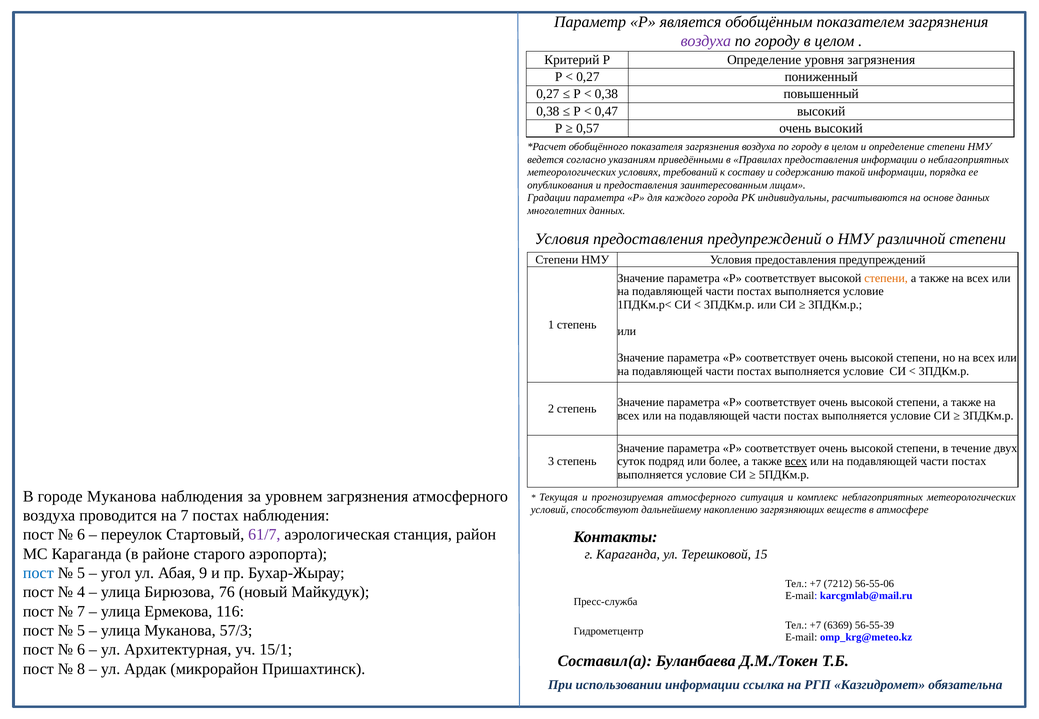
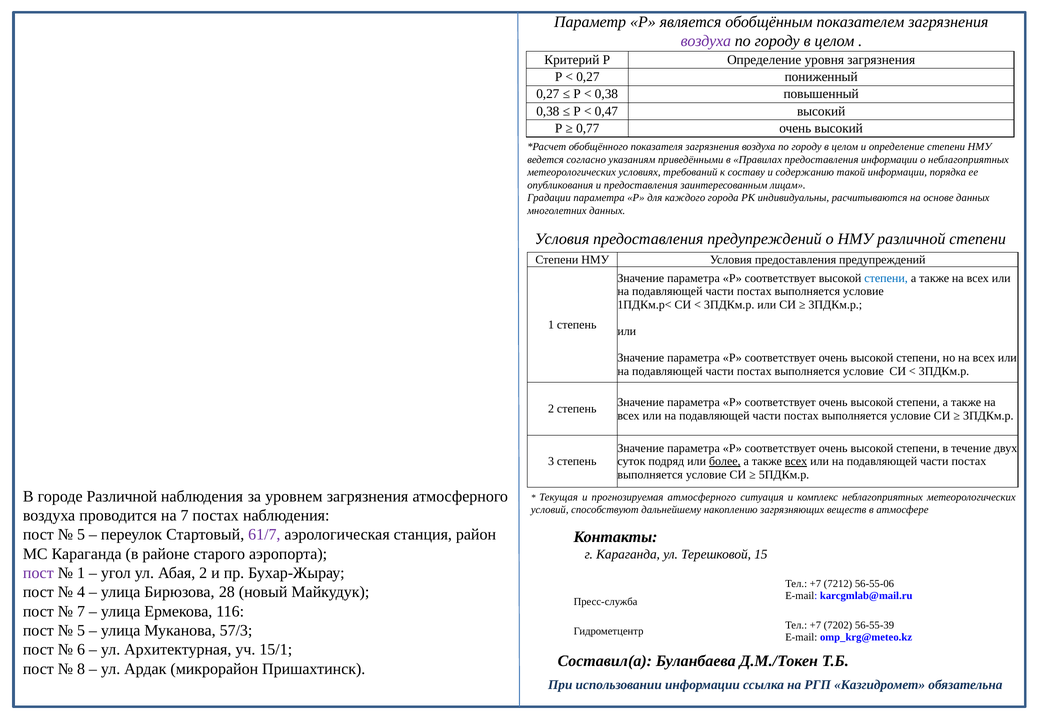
0,57: 0,57 -> 0,77
степени at (886, 278) colour: orange -> blue
более underline: none -> present
городе Муканова: Муканова -> Различной
6 at (81, 535): 6 -> 5
пост at (38, 573) colour: blue -> purple
5 at (81, 573): 5 -> 1
Абая 9: 9 -> 2
76: 76 -> 28
6369: 6369 -> 7202
